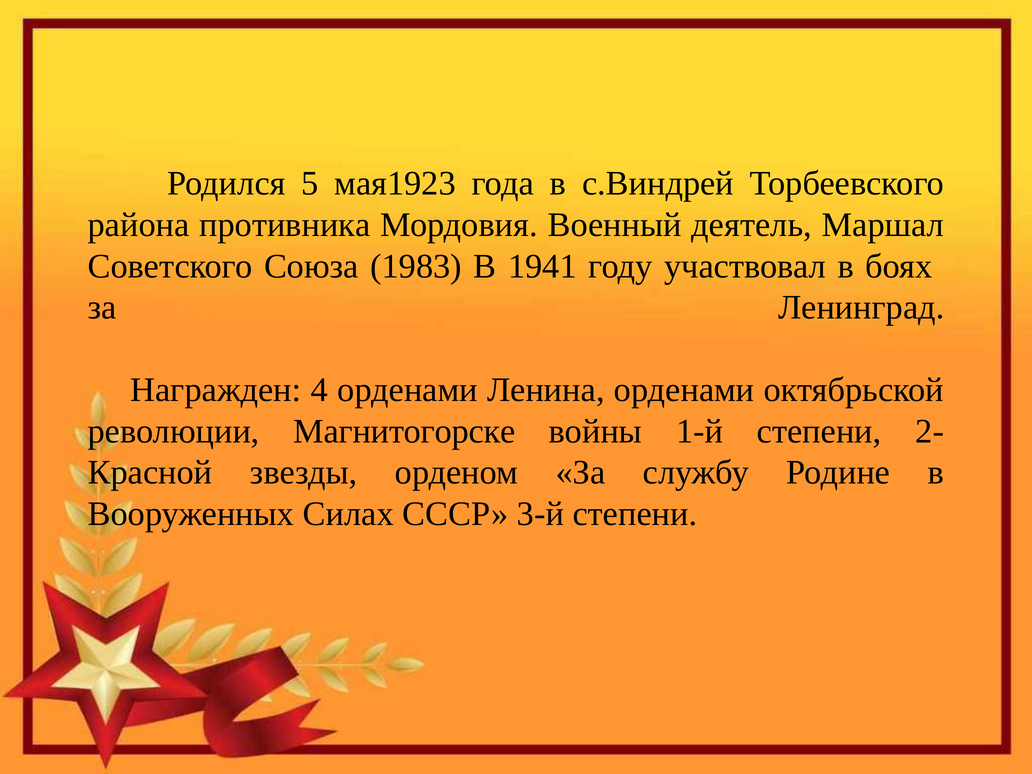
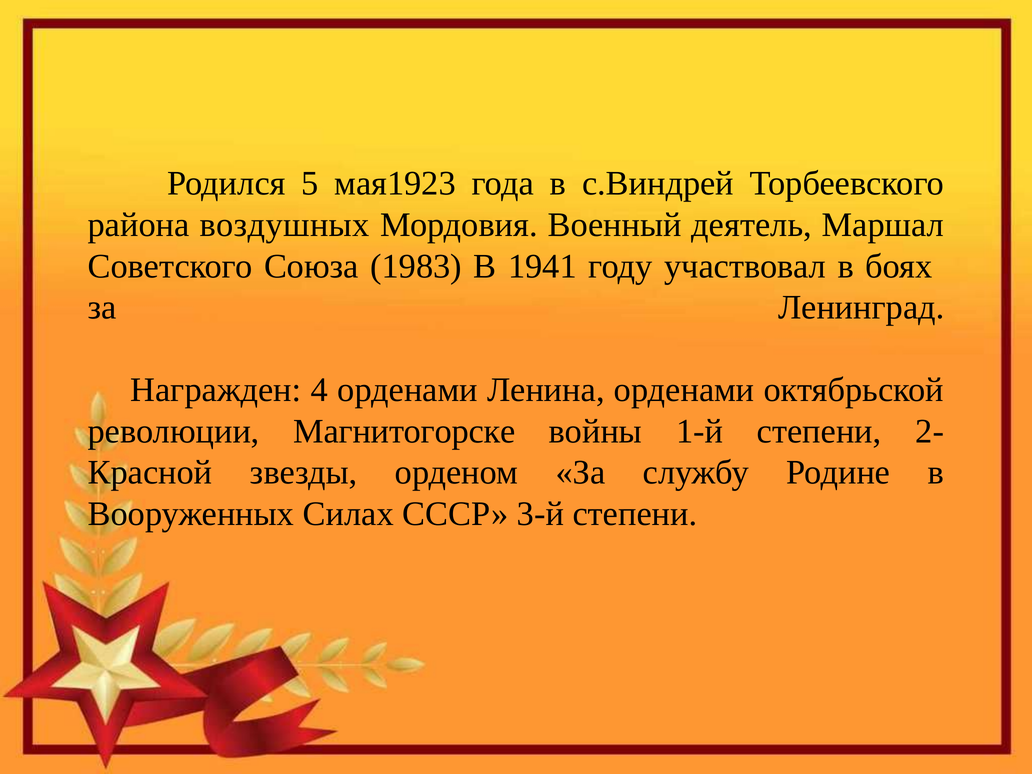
противника: противника -> воздушных
